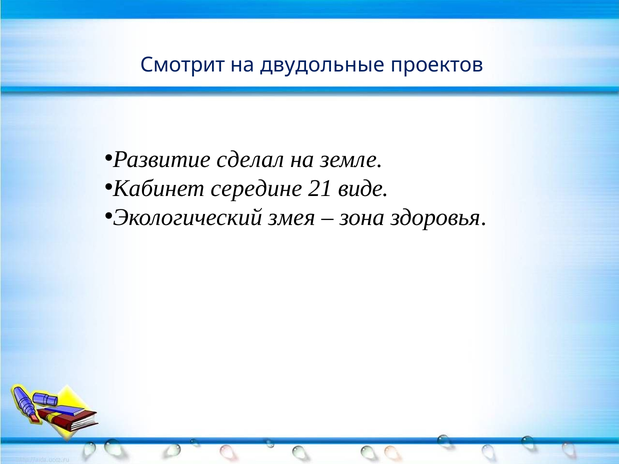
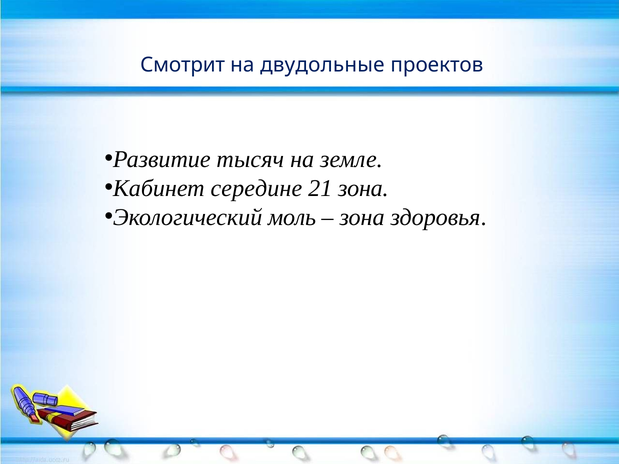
сделал: сделал -> тысяч
21 виде: виде -> зона
змея: змея -> моль
